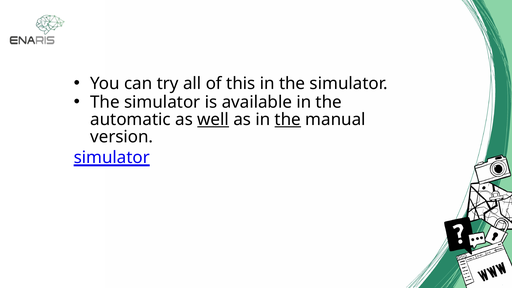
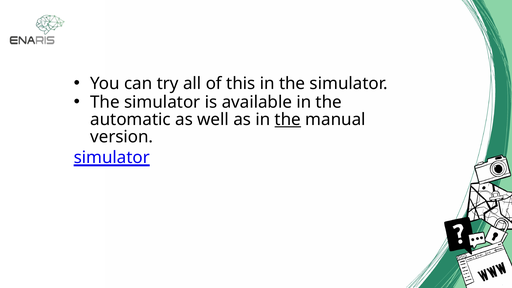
well underline: present -> none
